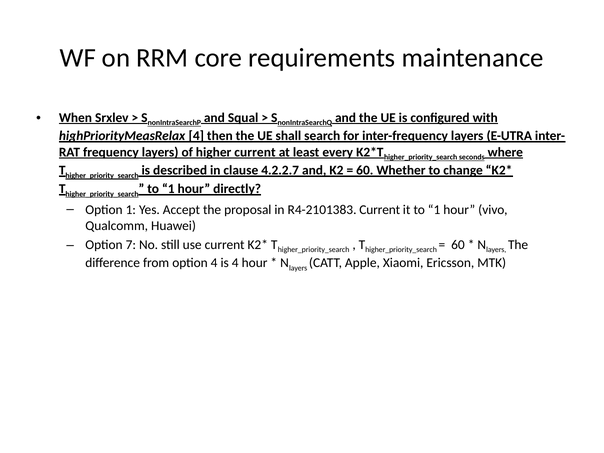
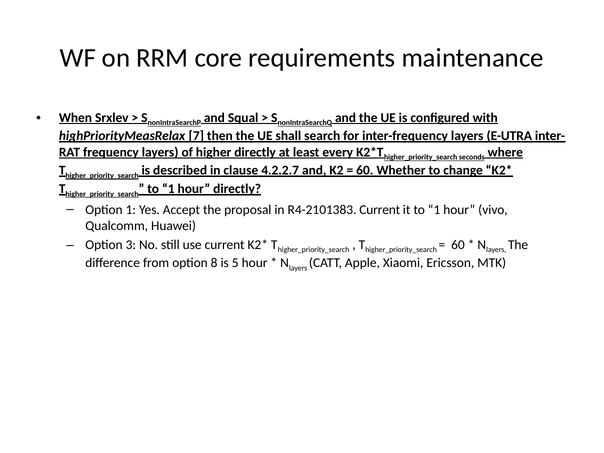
highPriorityMeasRelax 4: 4 -> 7
higher current: current -> directly
7: 7 -> 3
option 4: 4 -> 8
is 4: 4 -> 5
